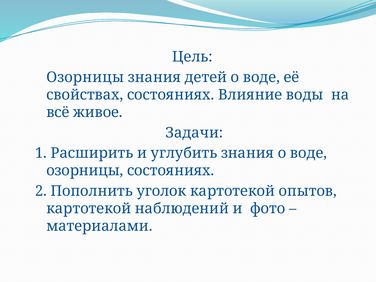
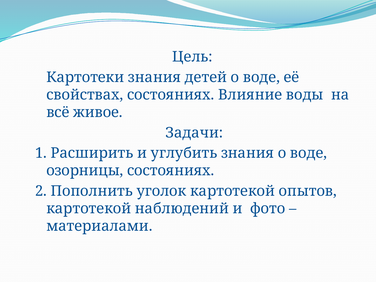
Озорницы at (85, 77): Озорницы -> Картотеки
